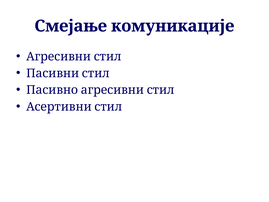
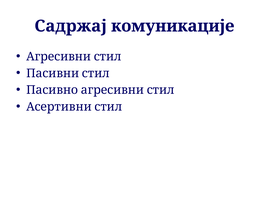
Смејање: Смејање -> Садржај
